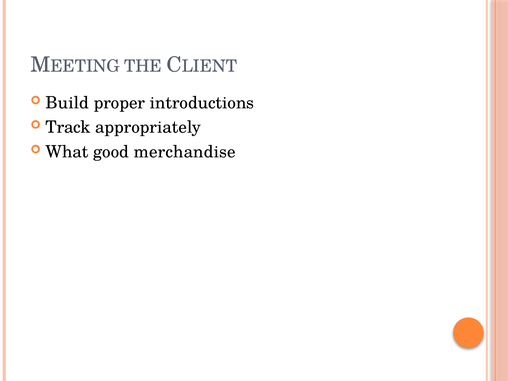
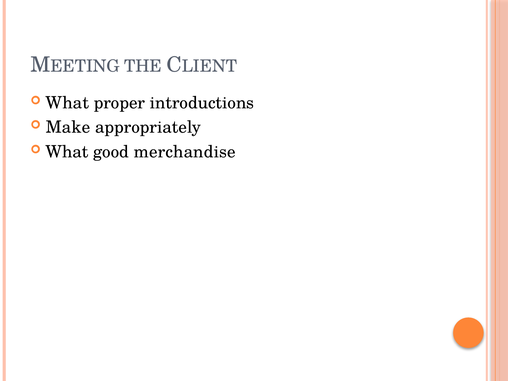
Build at (67, 103): Build -> What
Track: Track -> Make
